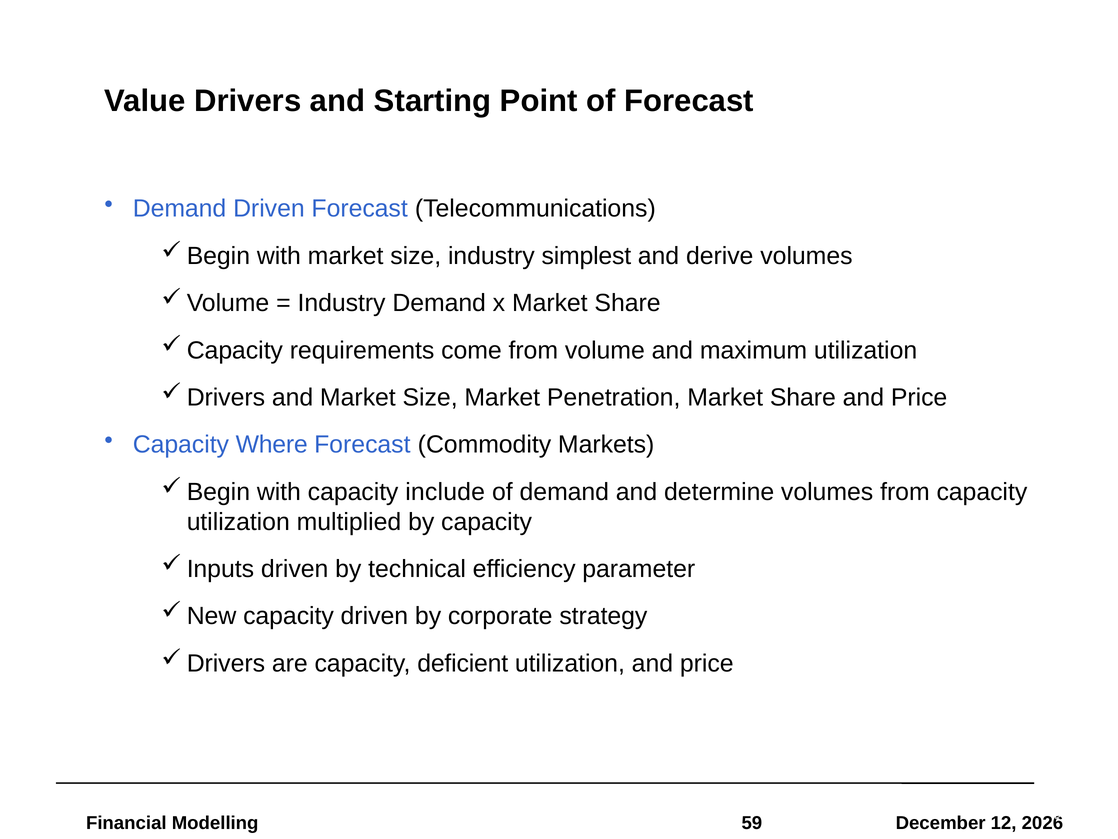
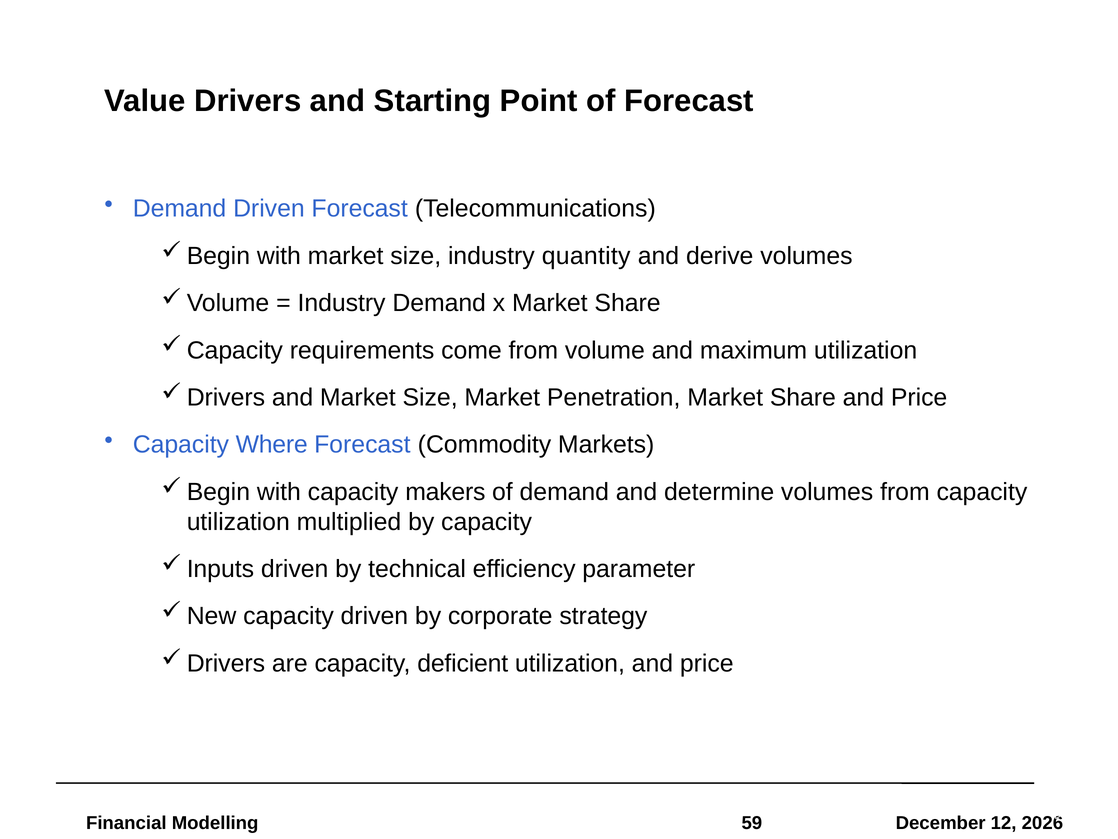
simplest: simplest -> quantity
include: include -> makers
